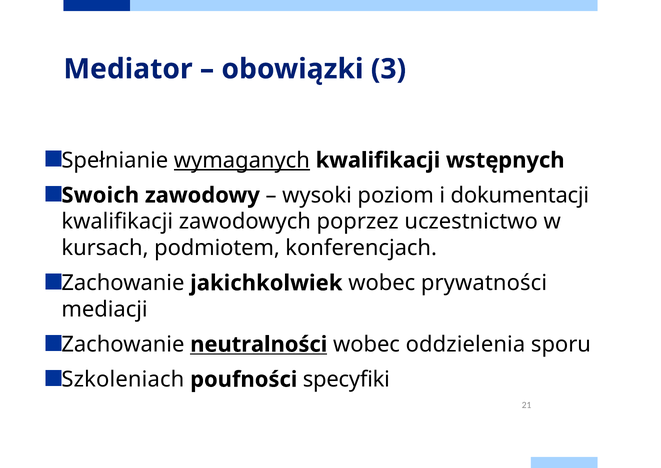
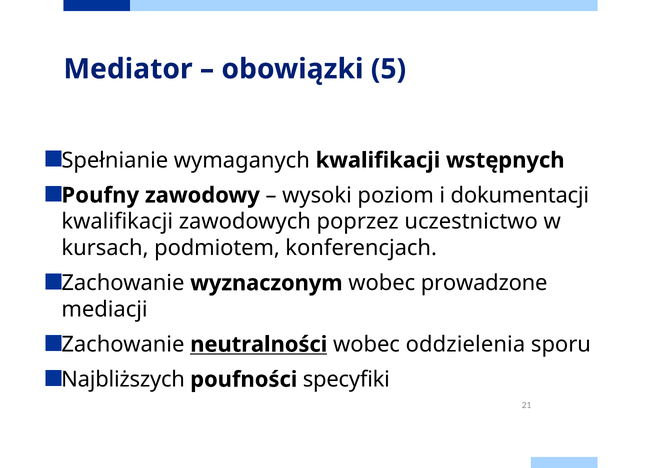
3: 3 -> 5
wymaganych underline: present -> none
Swoich: Swoich -> Poufny
jakichkolwiek: jakichkolwiek -> wyznaczonym
prywatności: prywatności -> prowadzone
Szkoleniach: Szkoleniach -> Najbliższych
